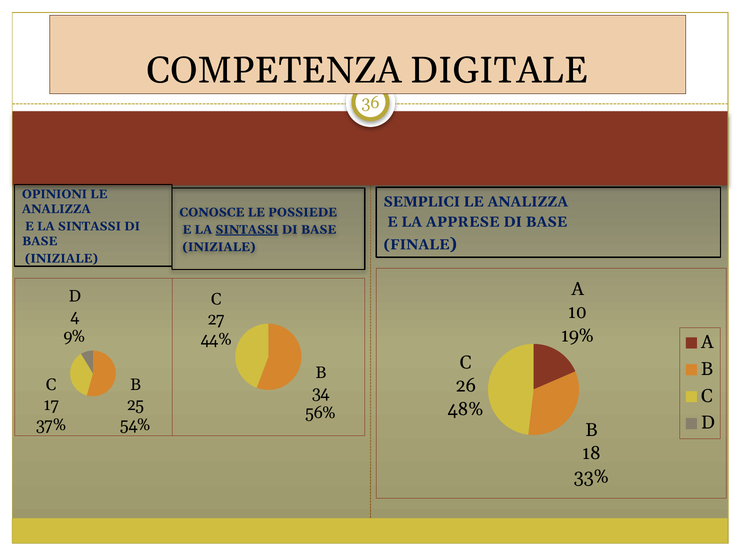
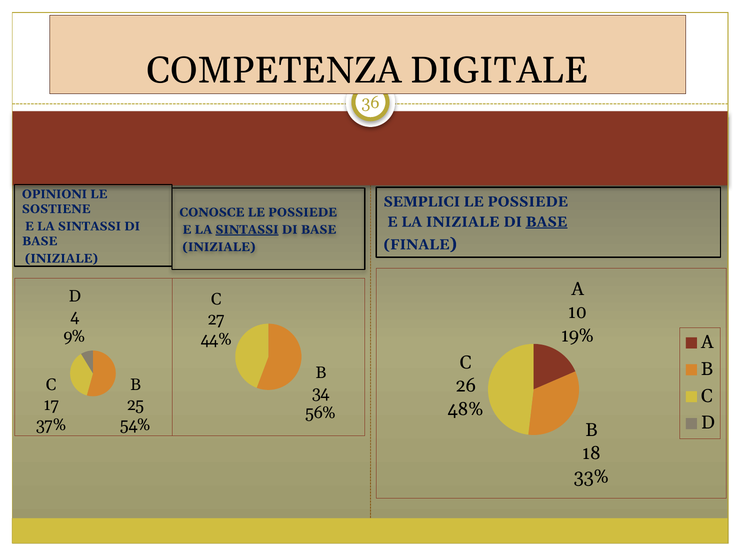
ANALIZZA at (528, 202): ANALIZZA -> POSSIEDE
ANALIZZA at (56, 209): ANALIZZA -> SOSTIENE
LA APPRESE: APPRESE -> INIZIALE
BASE at (546, 222) underline: none -> present
